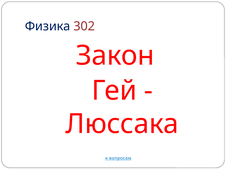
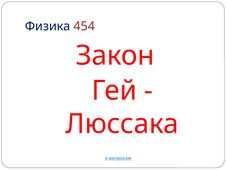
302: 302 -> 454
